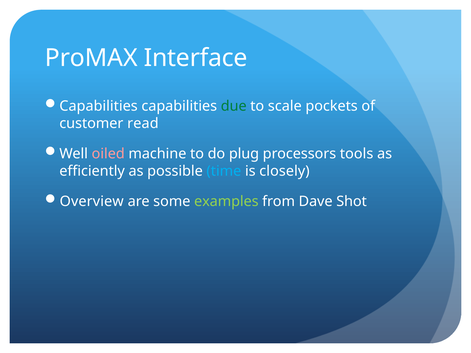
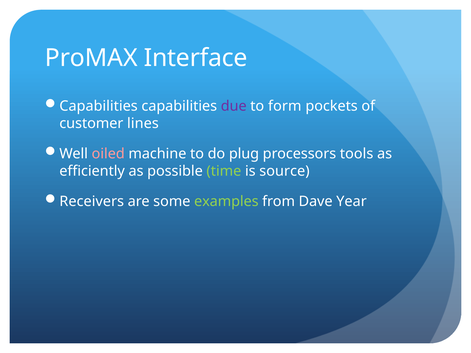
due colour: green -> purple
scale: scale -> form
read: read -> lines
time colour: light blue -> light green
closely: closely -> source
Overview: Overview -> Receivers
Shot: Shot -> Year
